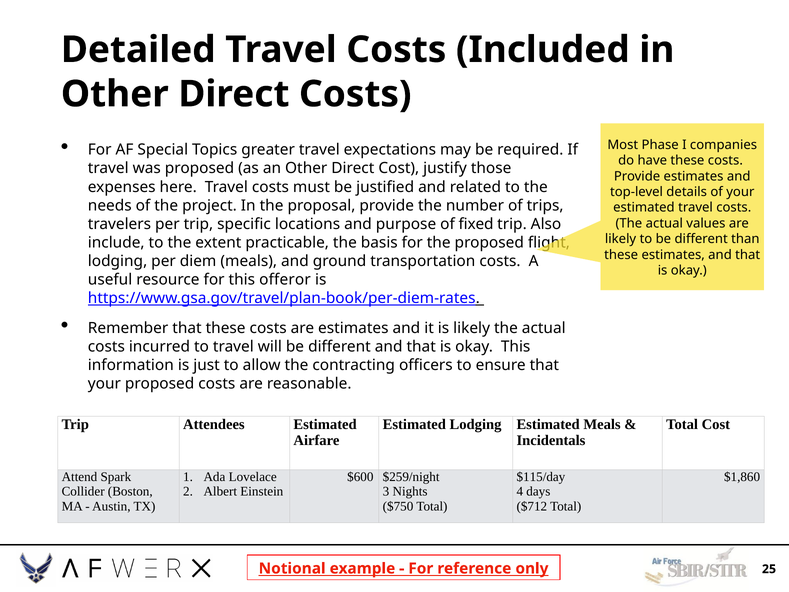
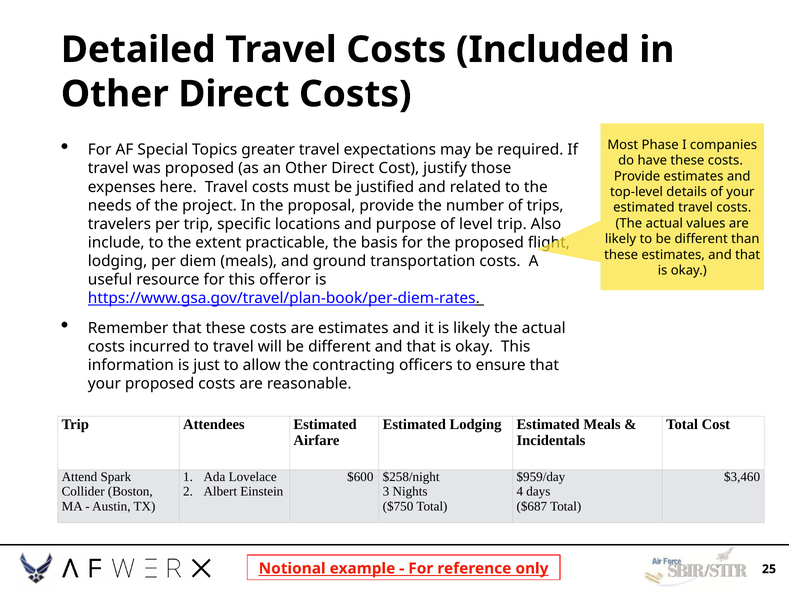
fixed: fixed -> level
$259/night: $259/night -> $258/night
$115/day: $115/day -> $959/day
$1,860: $1,860 -> $3,460
$712: $712 -> $687
